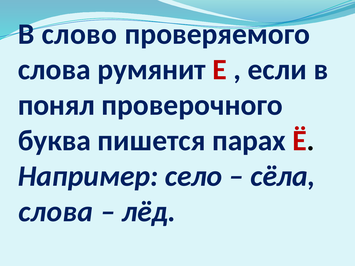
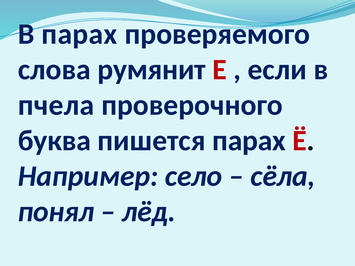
В слово: слово -> парах
понял: понял -> пчела
слова at (56, 212): слова -> понял
